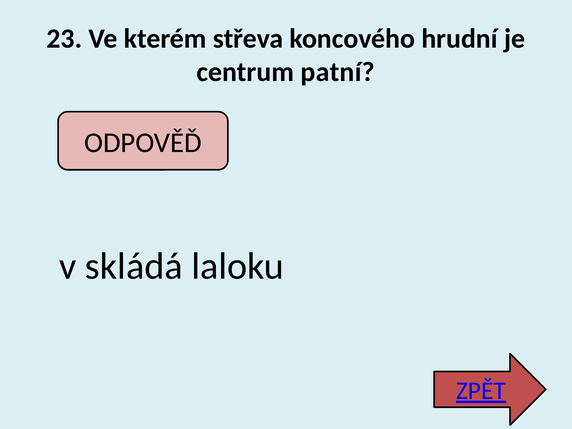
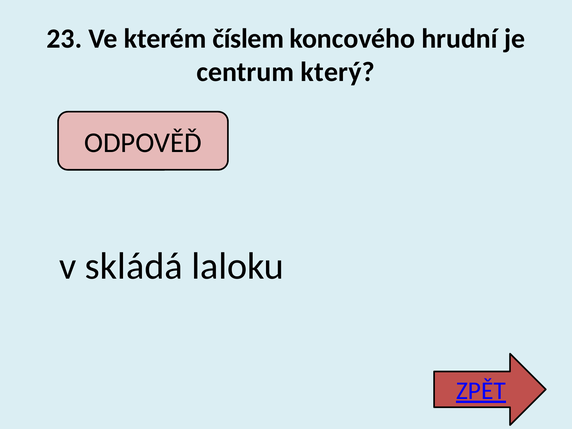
střeva: střeva -> číslem
patní: patní -> který
